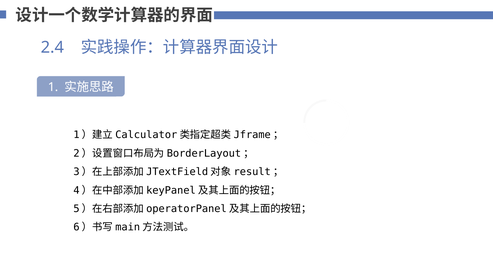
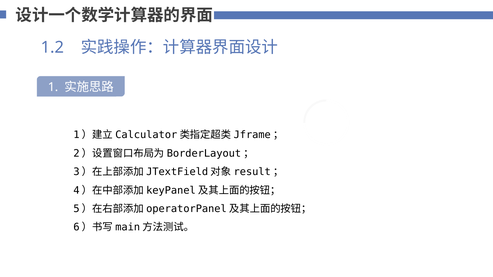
2.4: 2.4 -> 1.2
